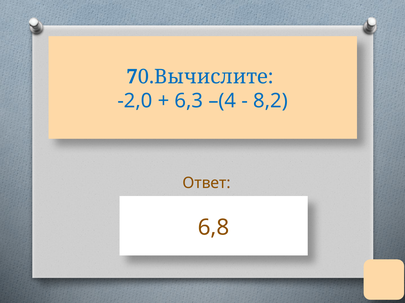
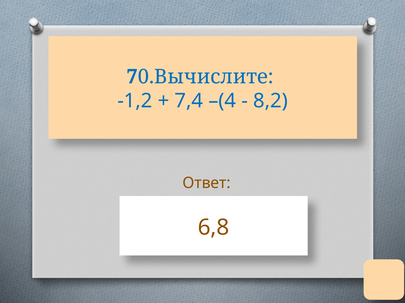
-2,0: -2,0 -> -1,2
6,3: 6,3 -> 7,4
